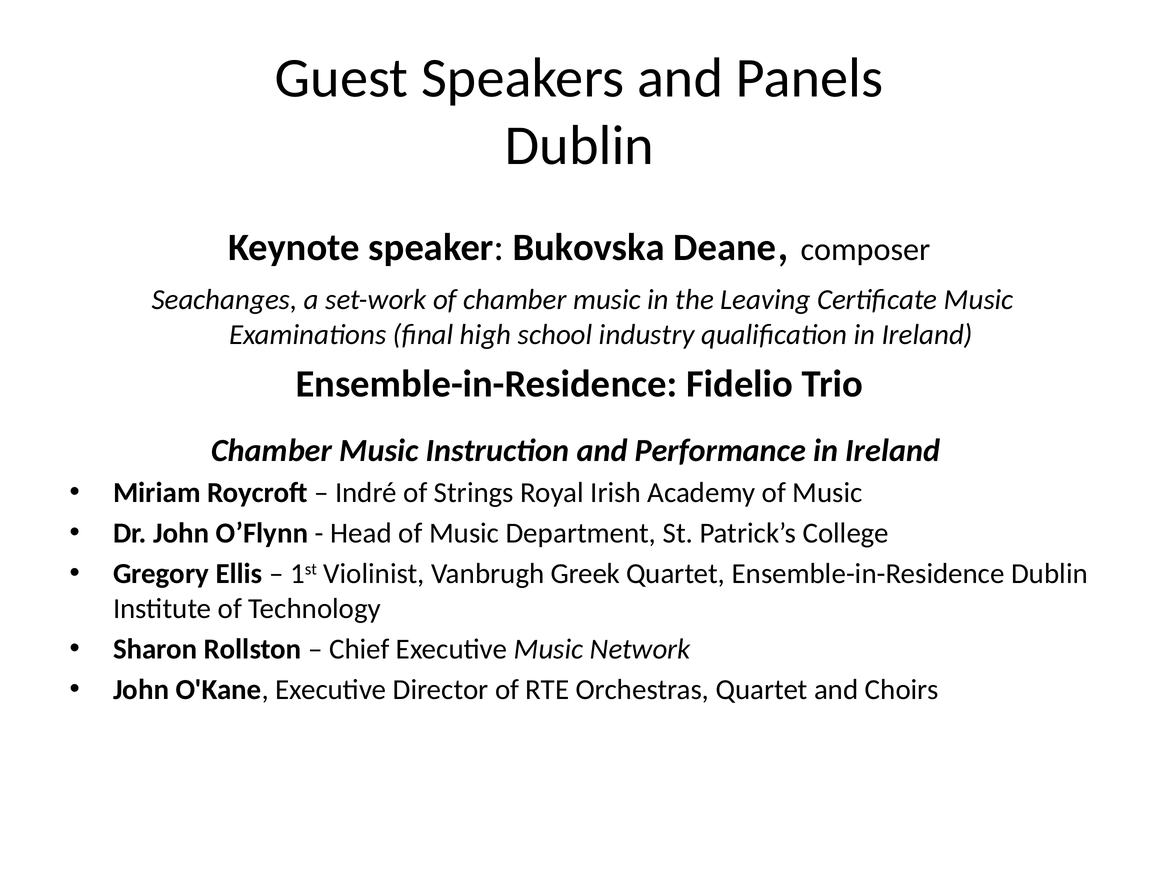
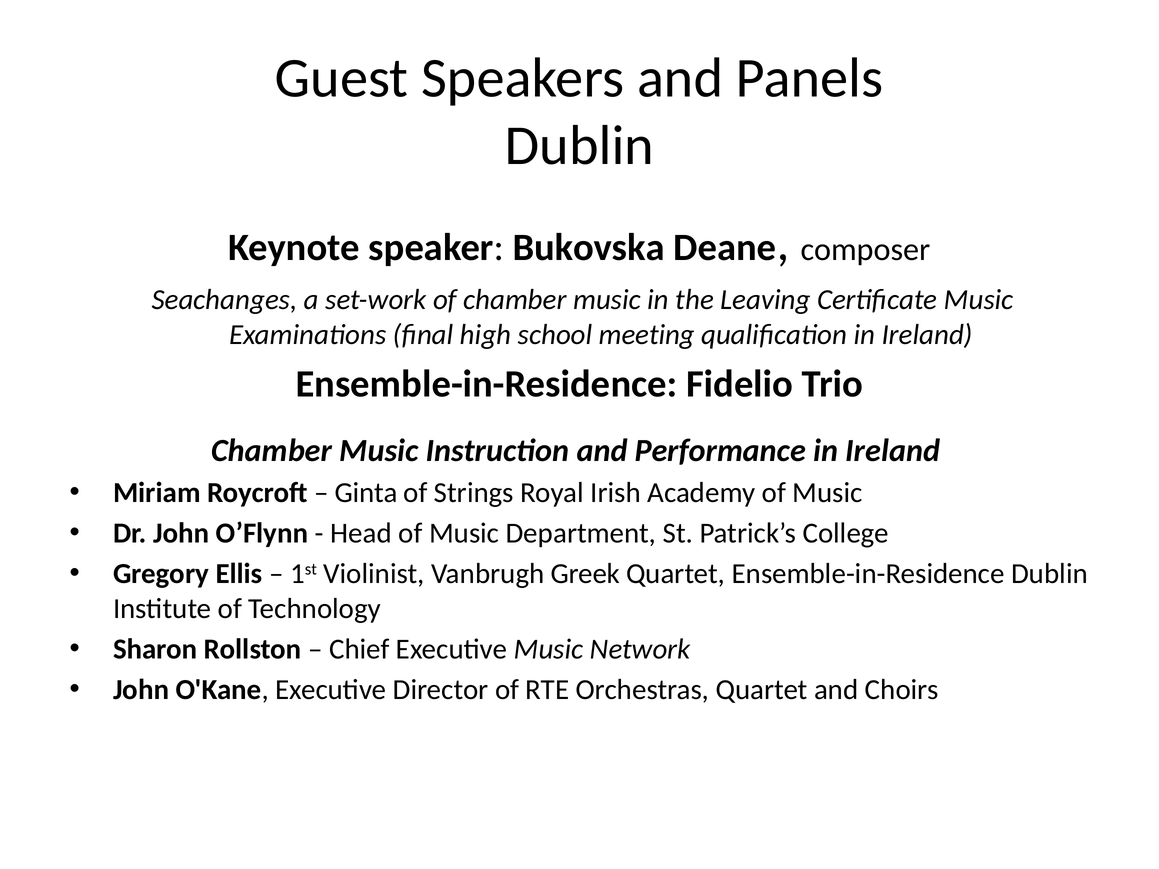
industry: industry -> meeting
Indré: Indré -> Ginta
